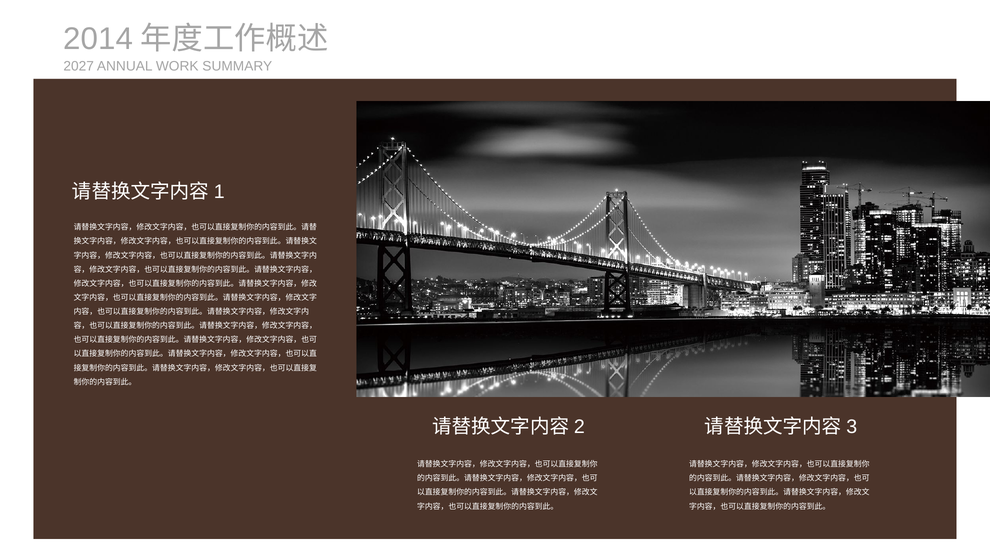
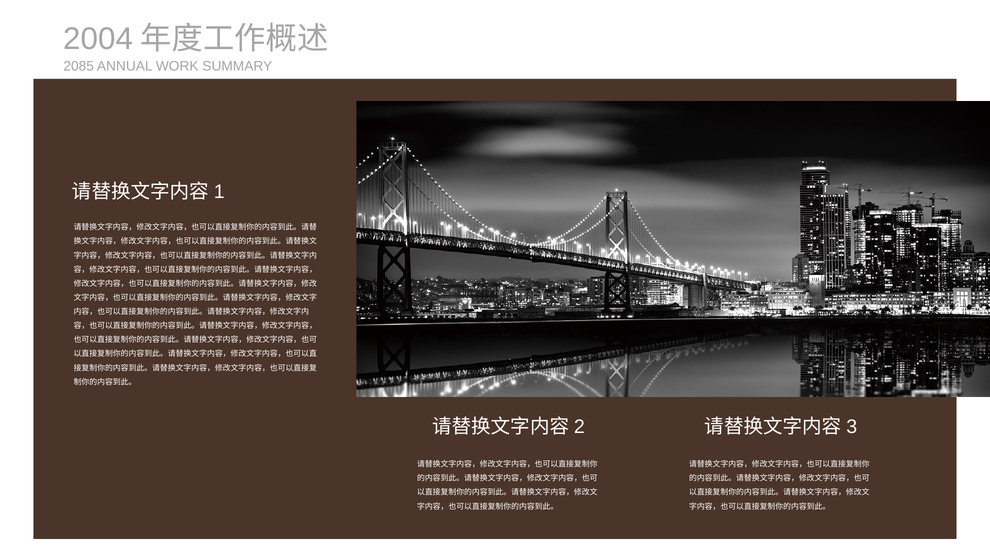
2014: 2014 -> 2004
2027: 2027 -> 2085
